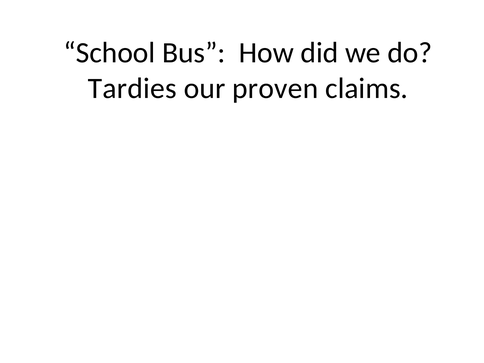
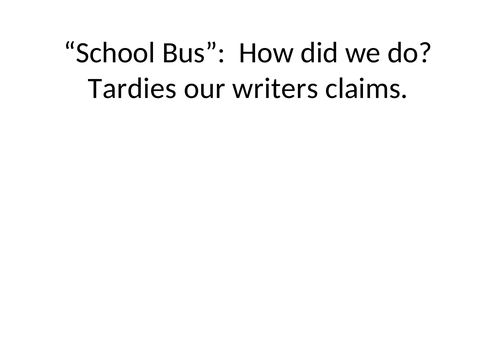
proven: proven -> writers
